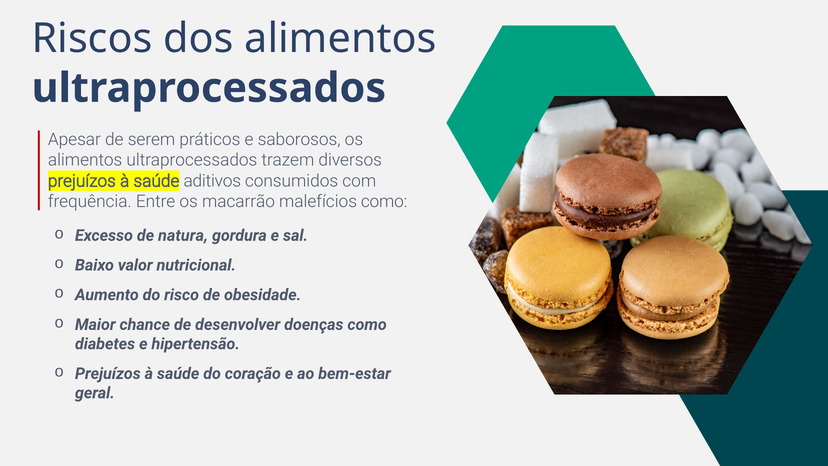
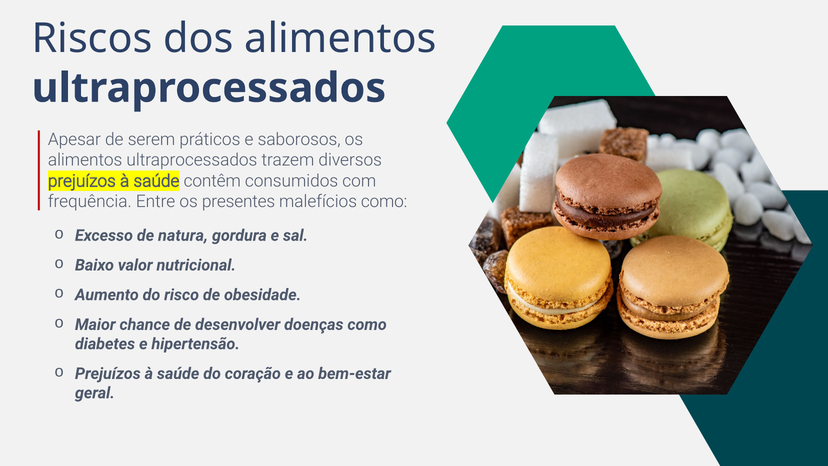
aditivos: aditivos -> contêm
macarrão: macarrão -> presentes
